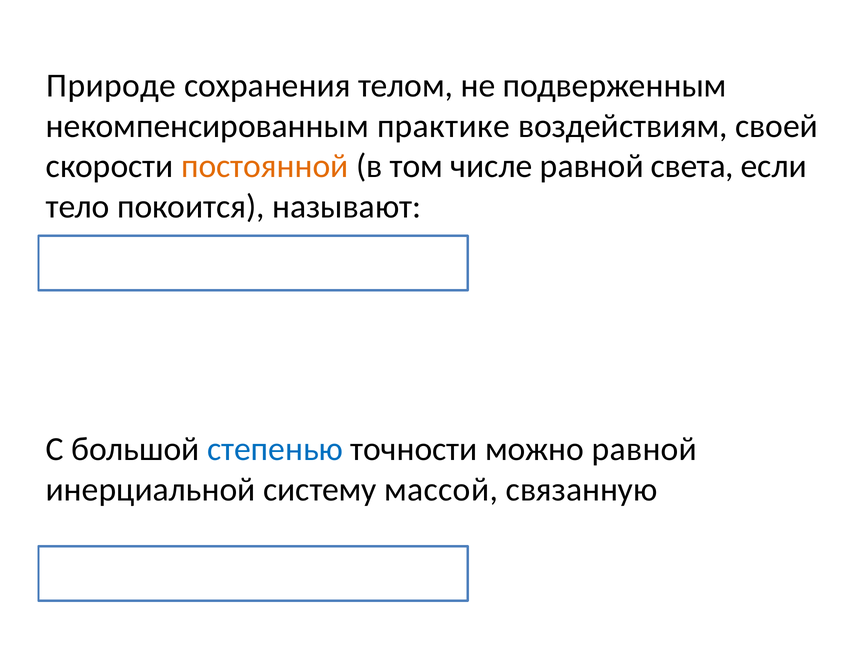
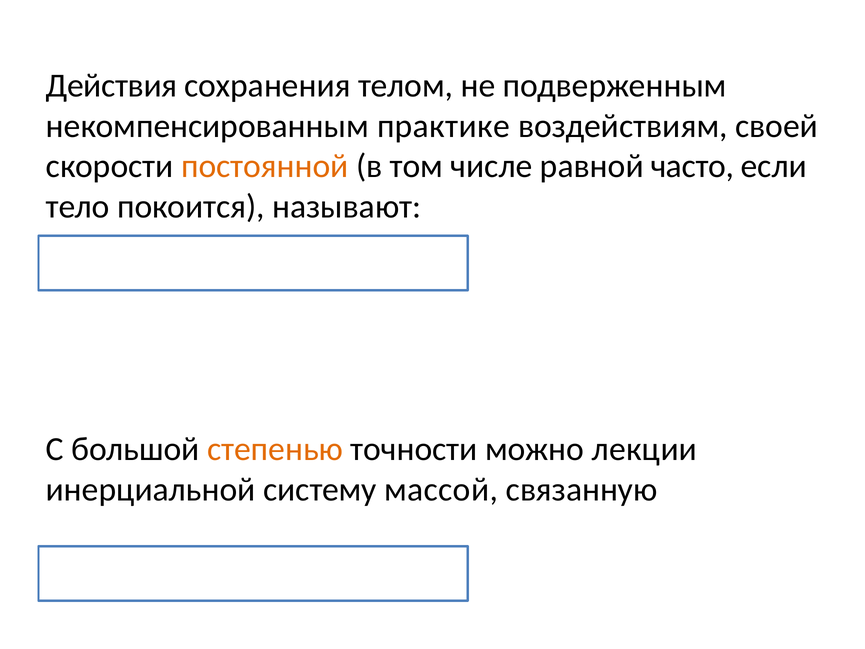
Природе: Природе -> Действия
света: света -> часто
степенью colour: blue -> orange
можно равной: равной -> лекции
